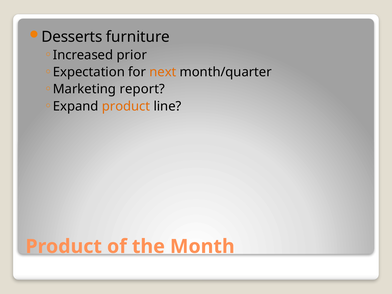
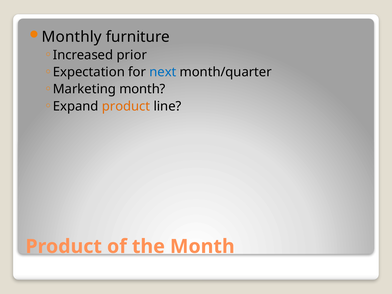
Desserts: Desserts -> Monthly
next colour: orange -> blue
Marketing report: report -> month
